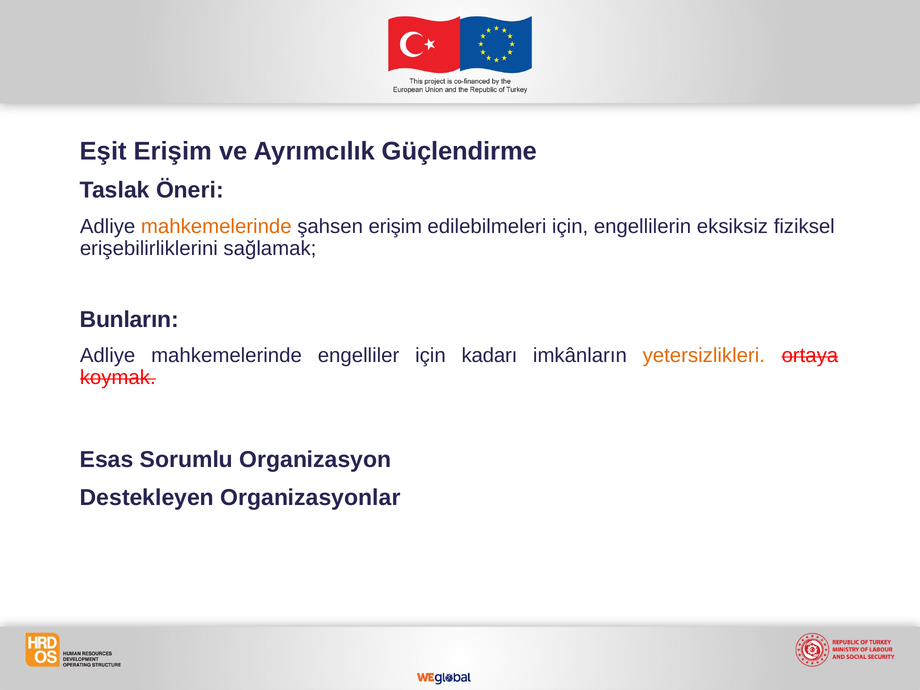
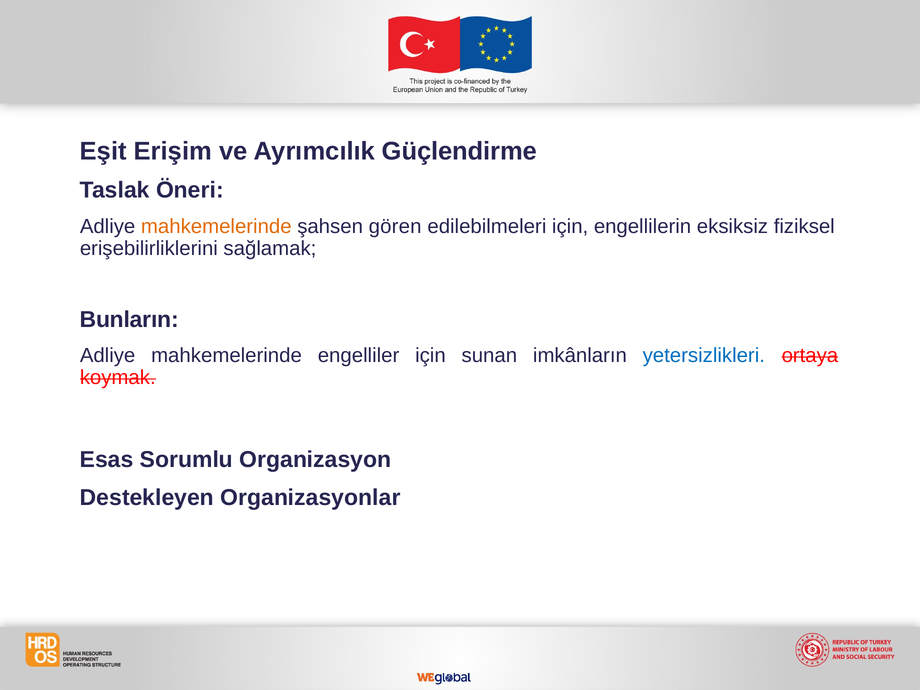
şahsen erişim: erişim -> gören
kadarı: kadarı -> sunan
yetersizlikleri colour: orange -> blue
